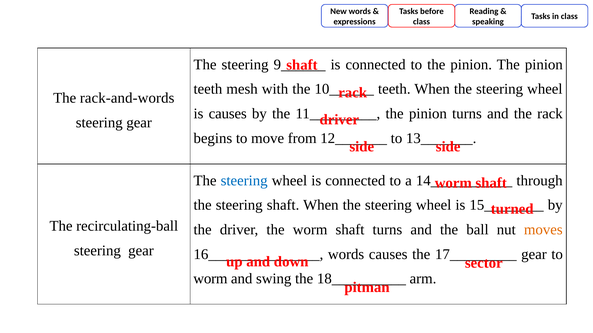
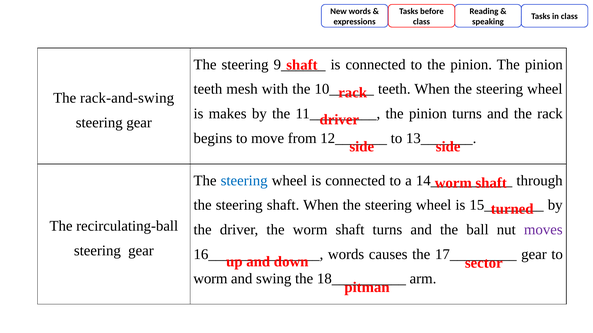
rack-and-words: rack-and-words -> rack-and-swing
is causes: causes -> makes
moves colour: orange -> purple
